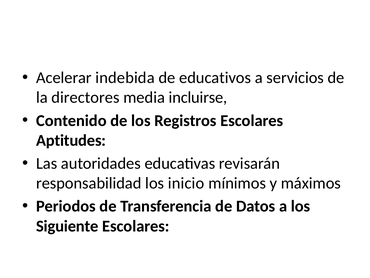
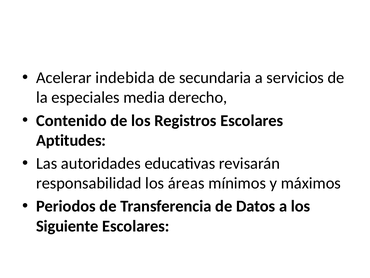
educativos: educativos -> secundaria
directores: directores -> especiales
incluirse: incluirse -> derecho
inicio: inicio -> áreas
